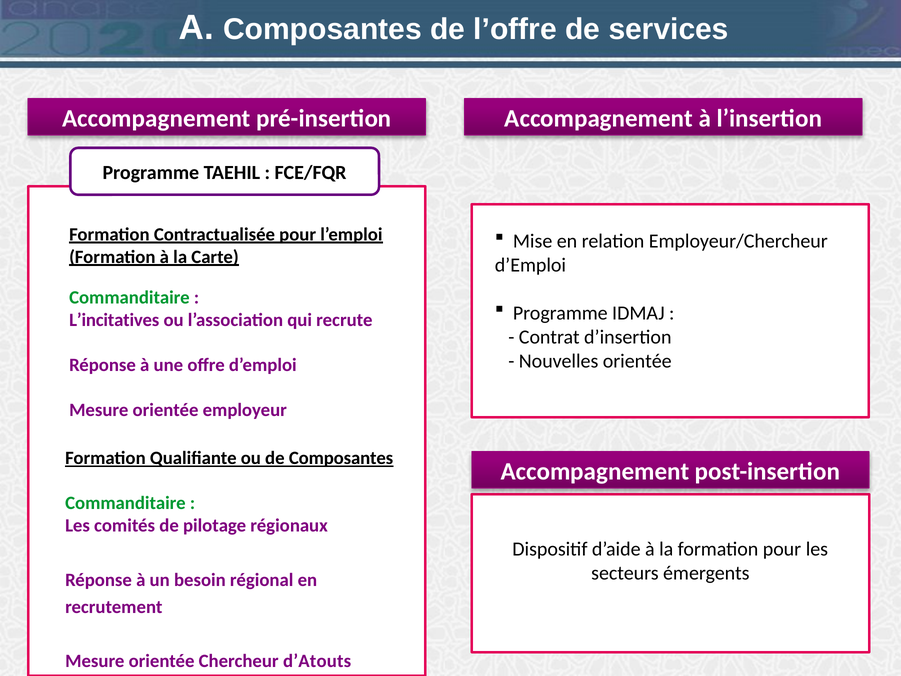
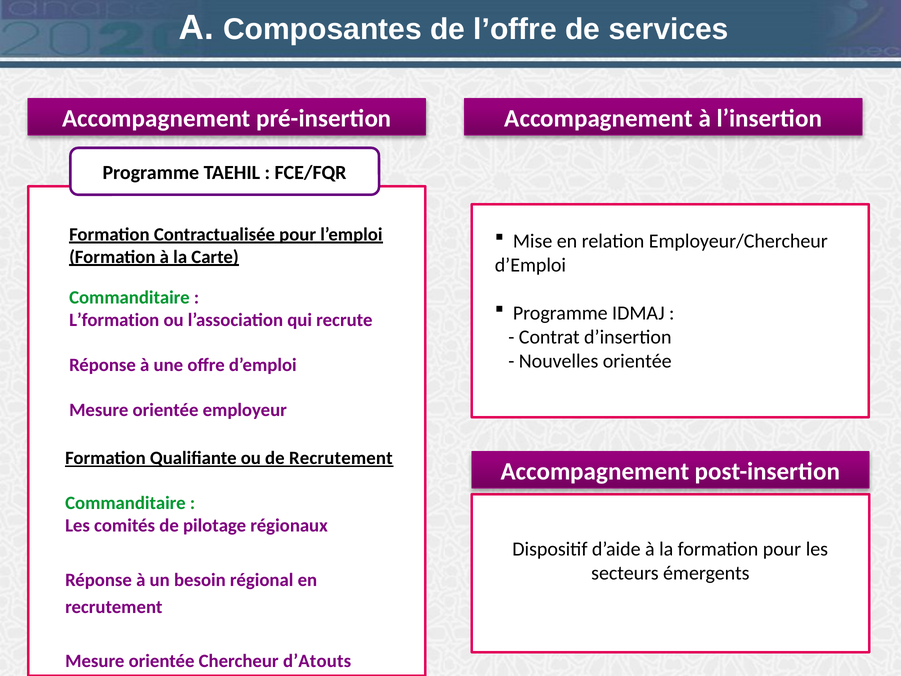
L’incitatives: L’incitatives -> L’formation
de Composantes: Composantes -> Recrutement
